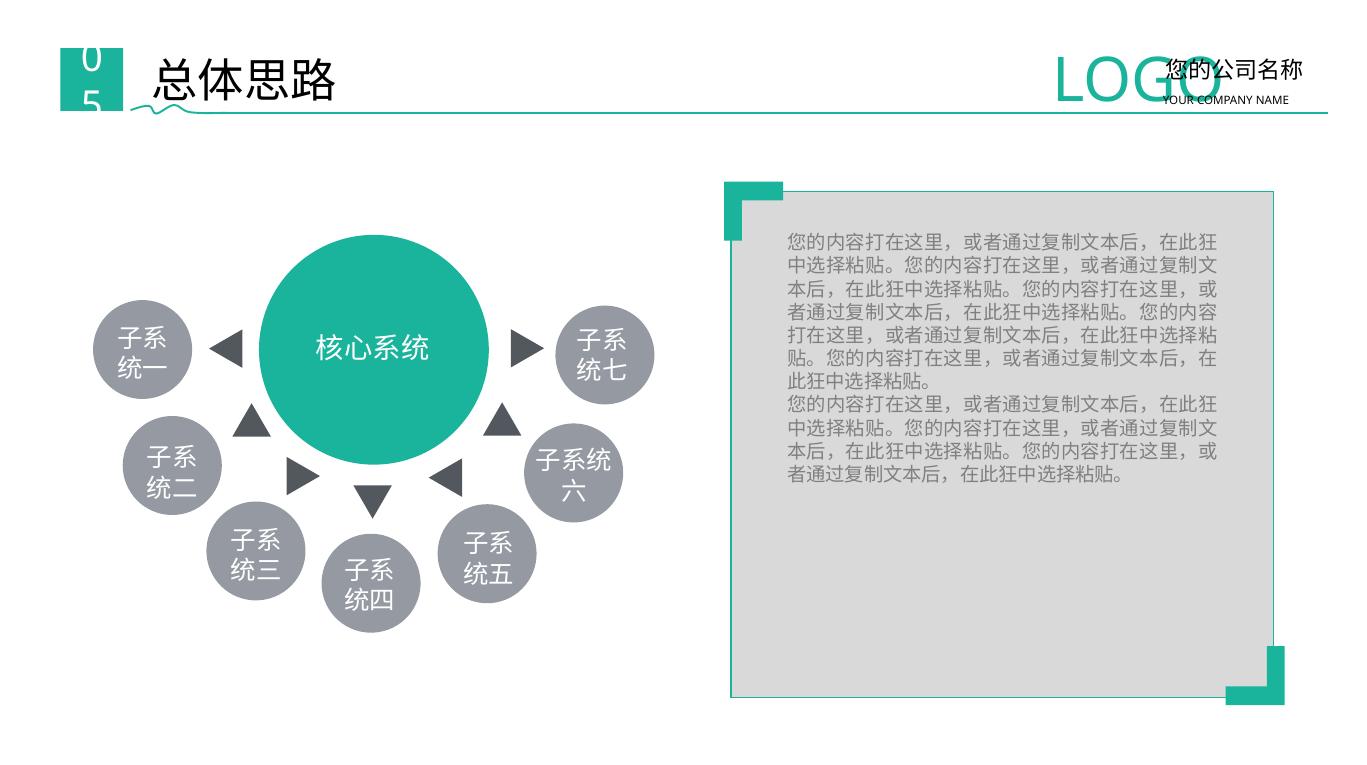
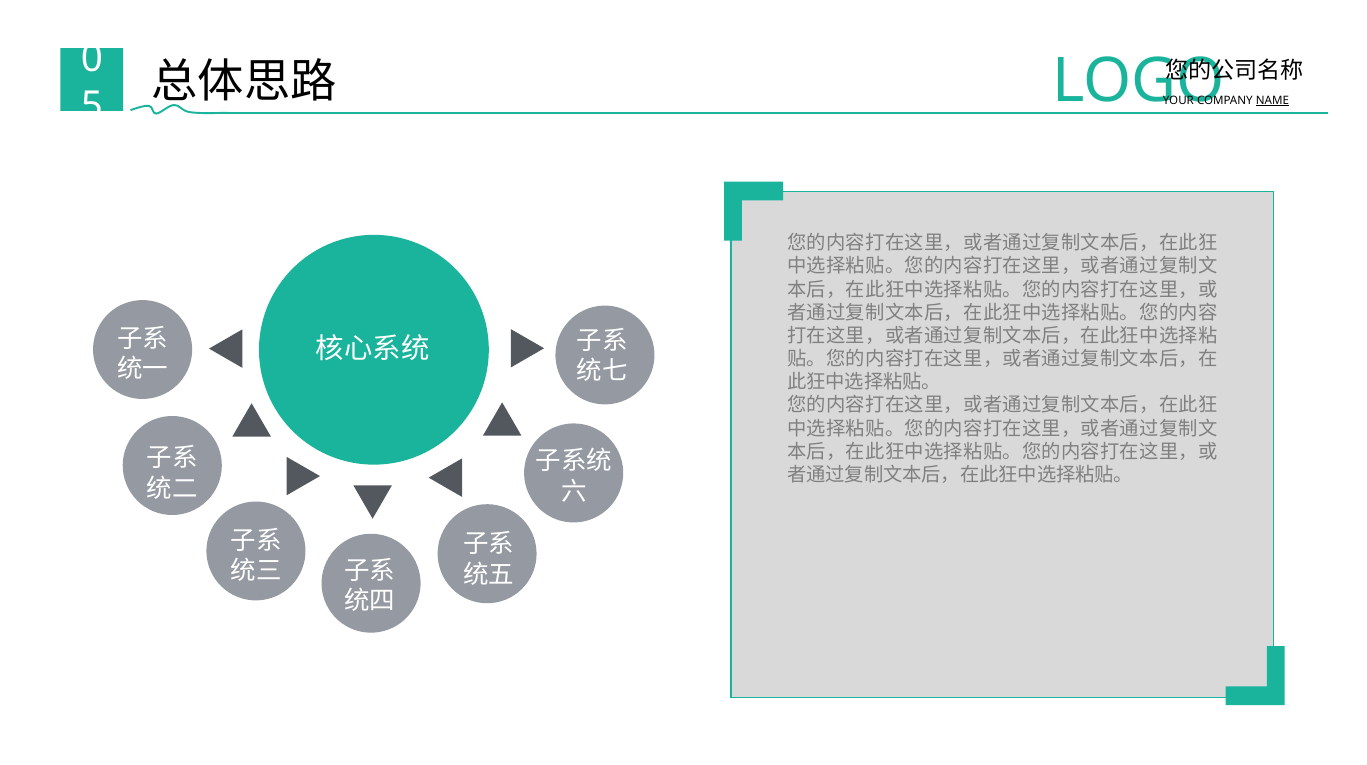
NAME underline: none -> present
